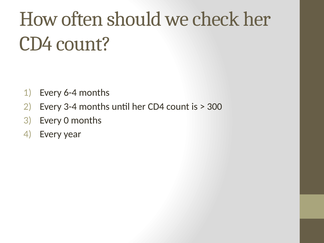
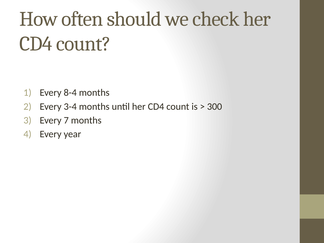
6-4: 6-4 -> 8-4
0: 0 -> 7
